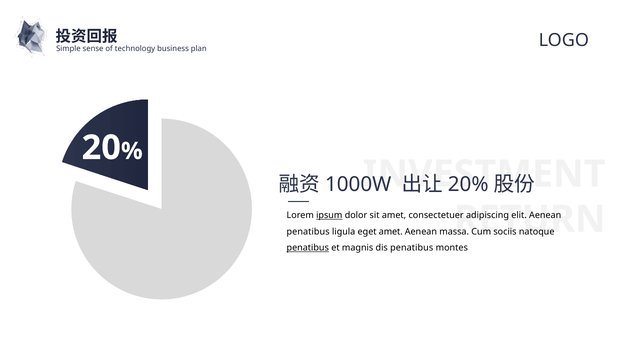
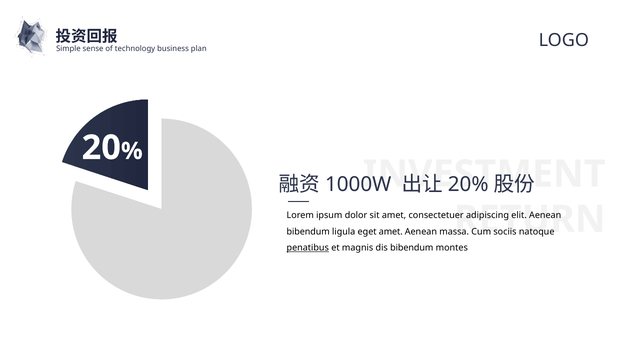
ipsum underline: present -> none
penatibus at (308, 231): penatibus -> bibendum
dis penatibus: penatibus -> bibendum
